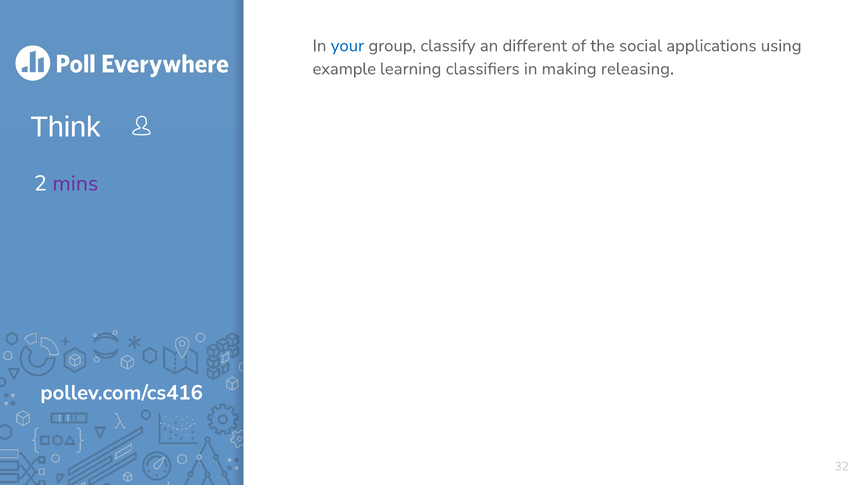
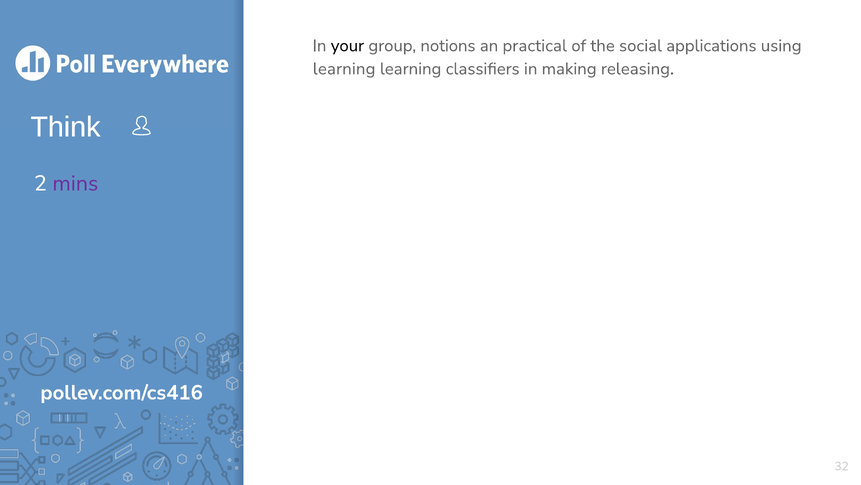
your colour: blue -> black
classify: classify -> notions
different: different -> practical
example at (344, 69): example -> learning
